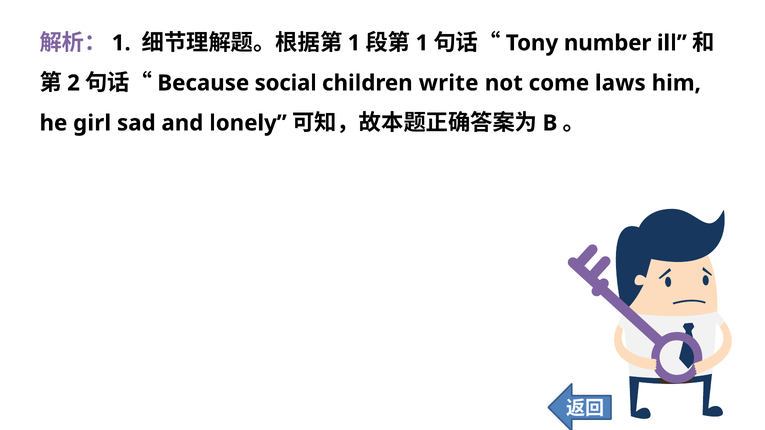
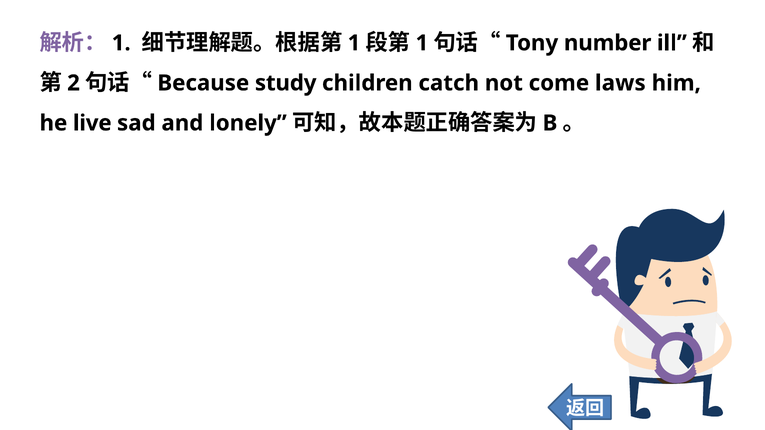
social: social -> study
write: write -> catch
girl: girl -> live
